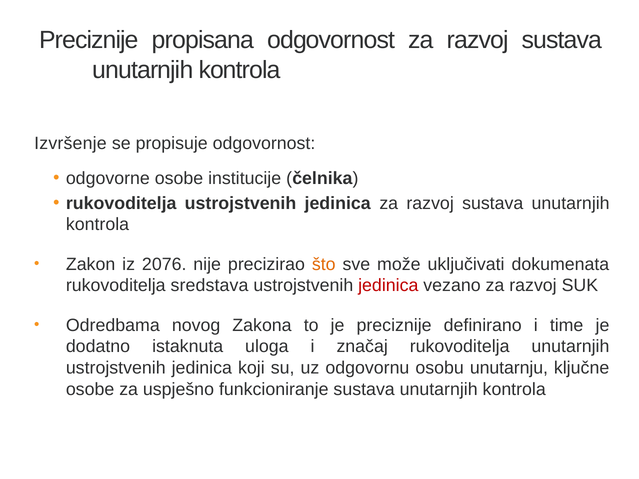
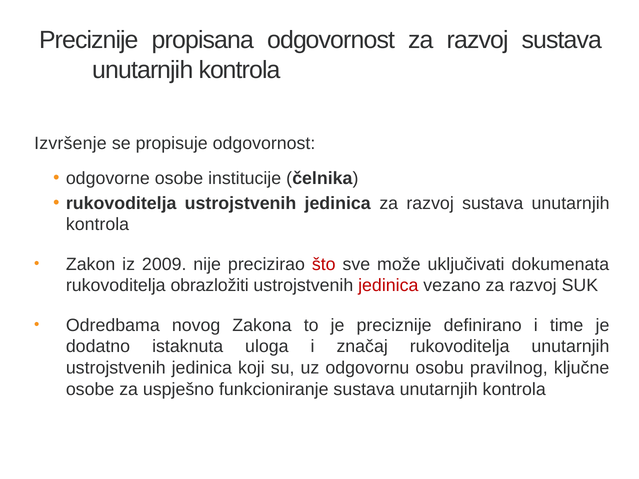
2076: 2076 -> 2009
što colour: orange -> red
sredstava: sredstava -> obrazložiti
unutarnju: unutarnju -> pravilnog
